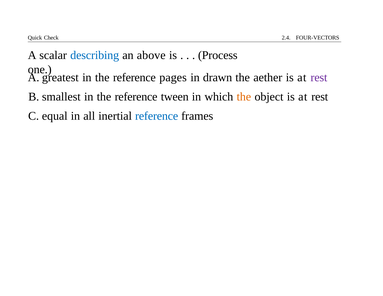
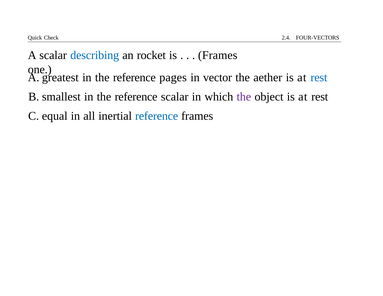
above: above -> rocket
Process at (218, 55): Process -> Frames
drawn: drawn -> vector
rest at (319, 77) colour: purple -> blue
reference tween: tween -> scalar
the at (244, 97) colour: orange -> purple
